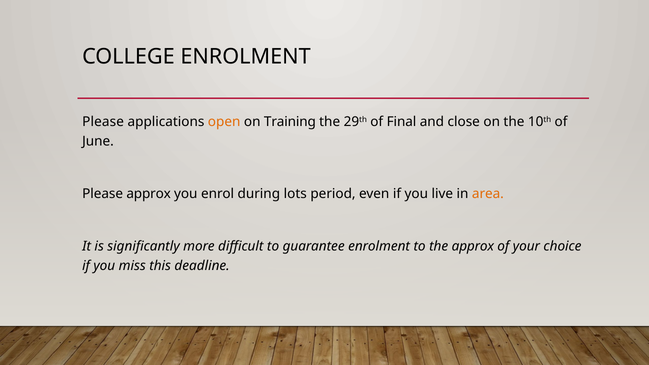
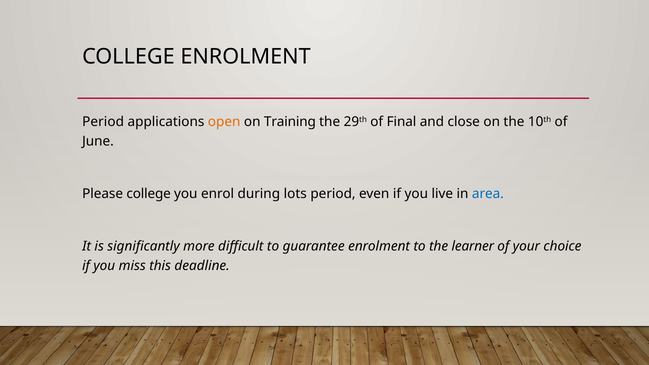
Please at (103, 122): Please -> Period
Please approx: approx -> college
area colour: orange -> blue
the approx: approx -> learner
